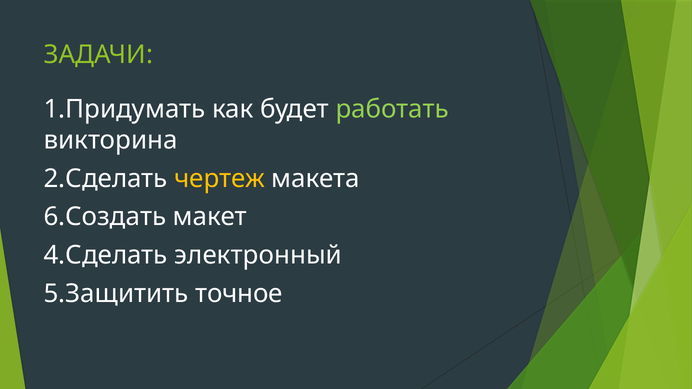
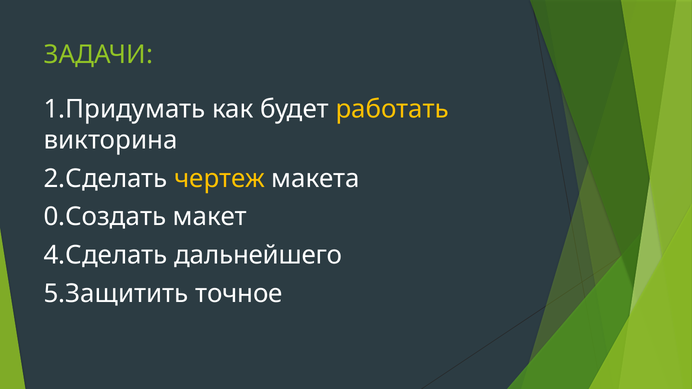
работать colour: light green -> yellow
6.Создать: 6.Создать -> 0.Создать
электронный: электронный -> дальнейшего
